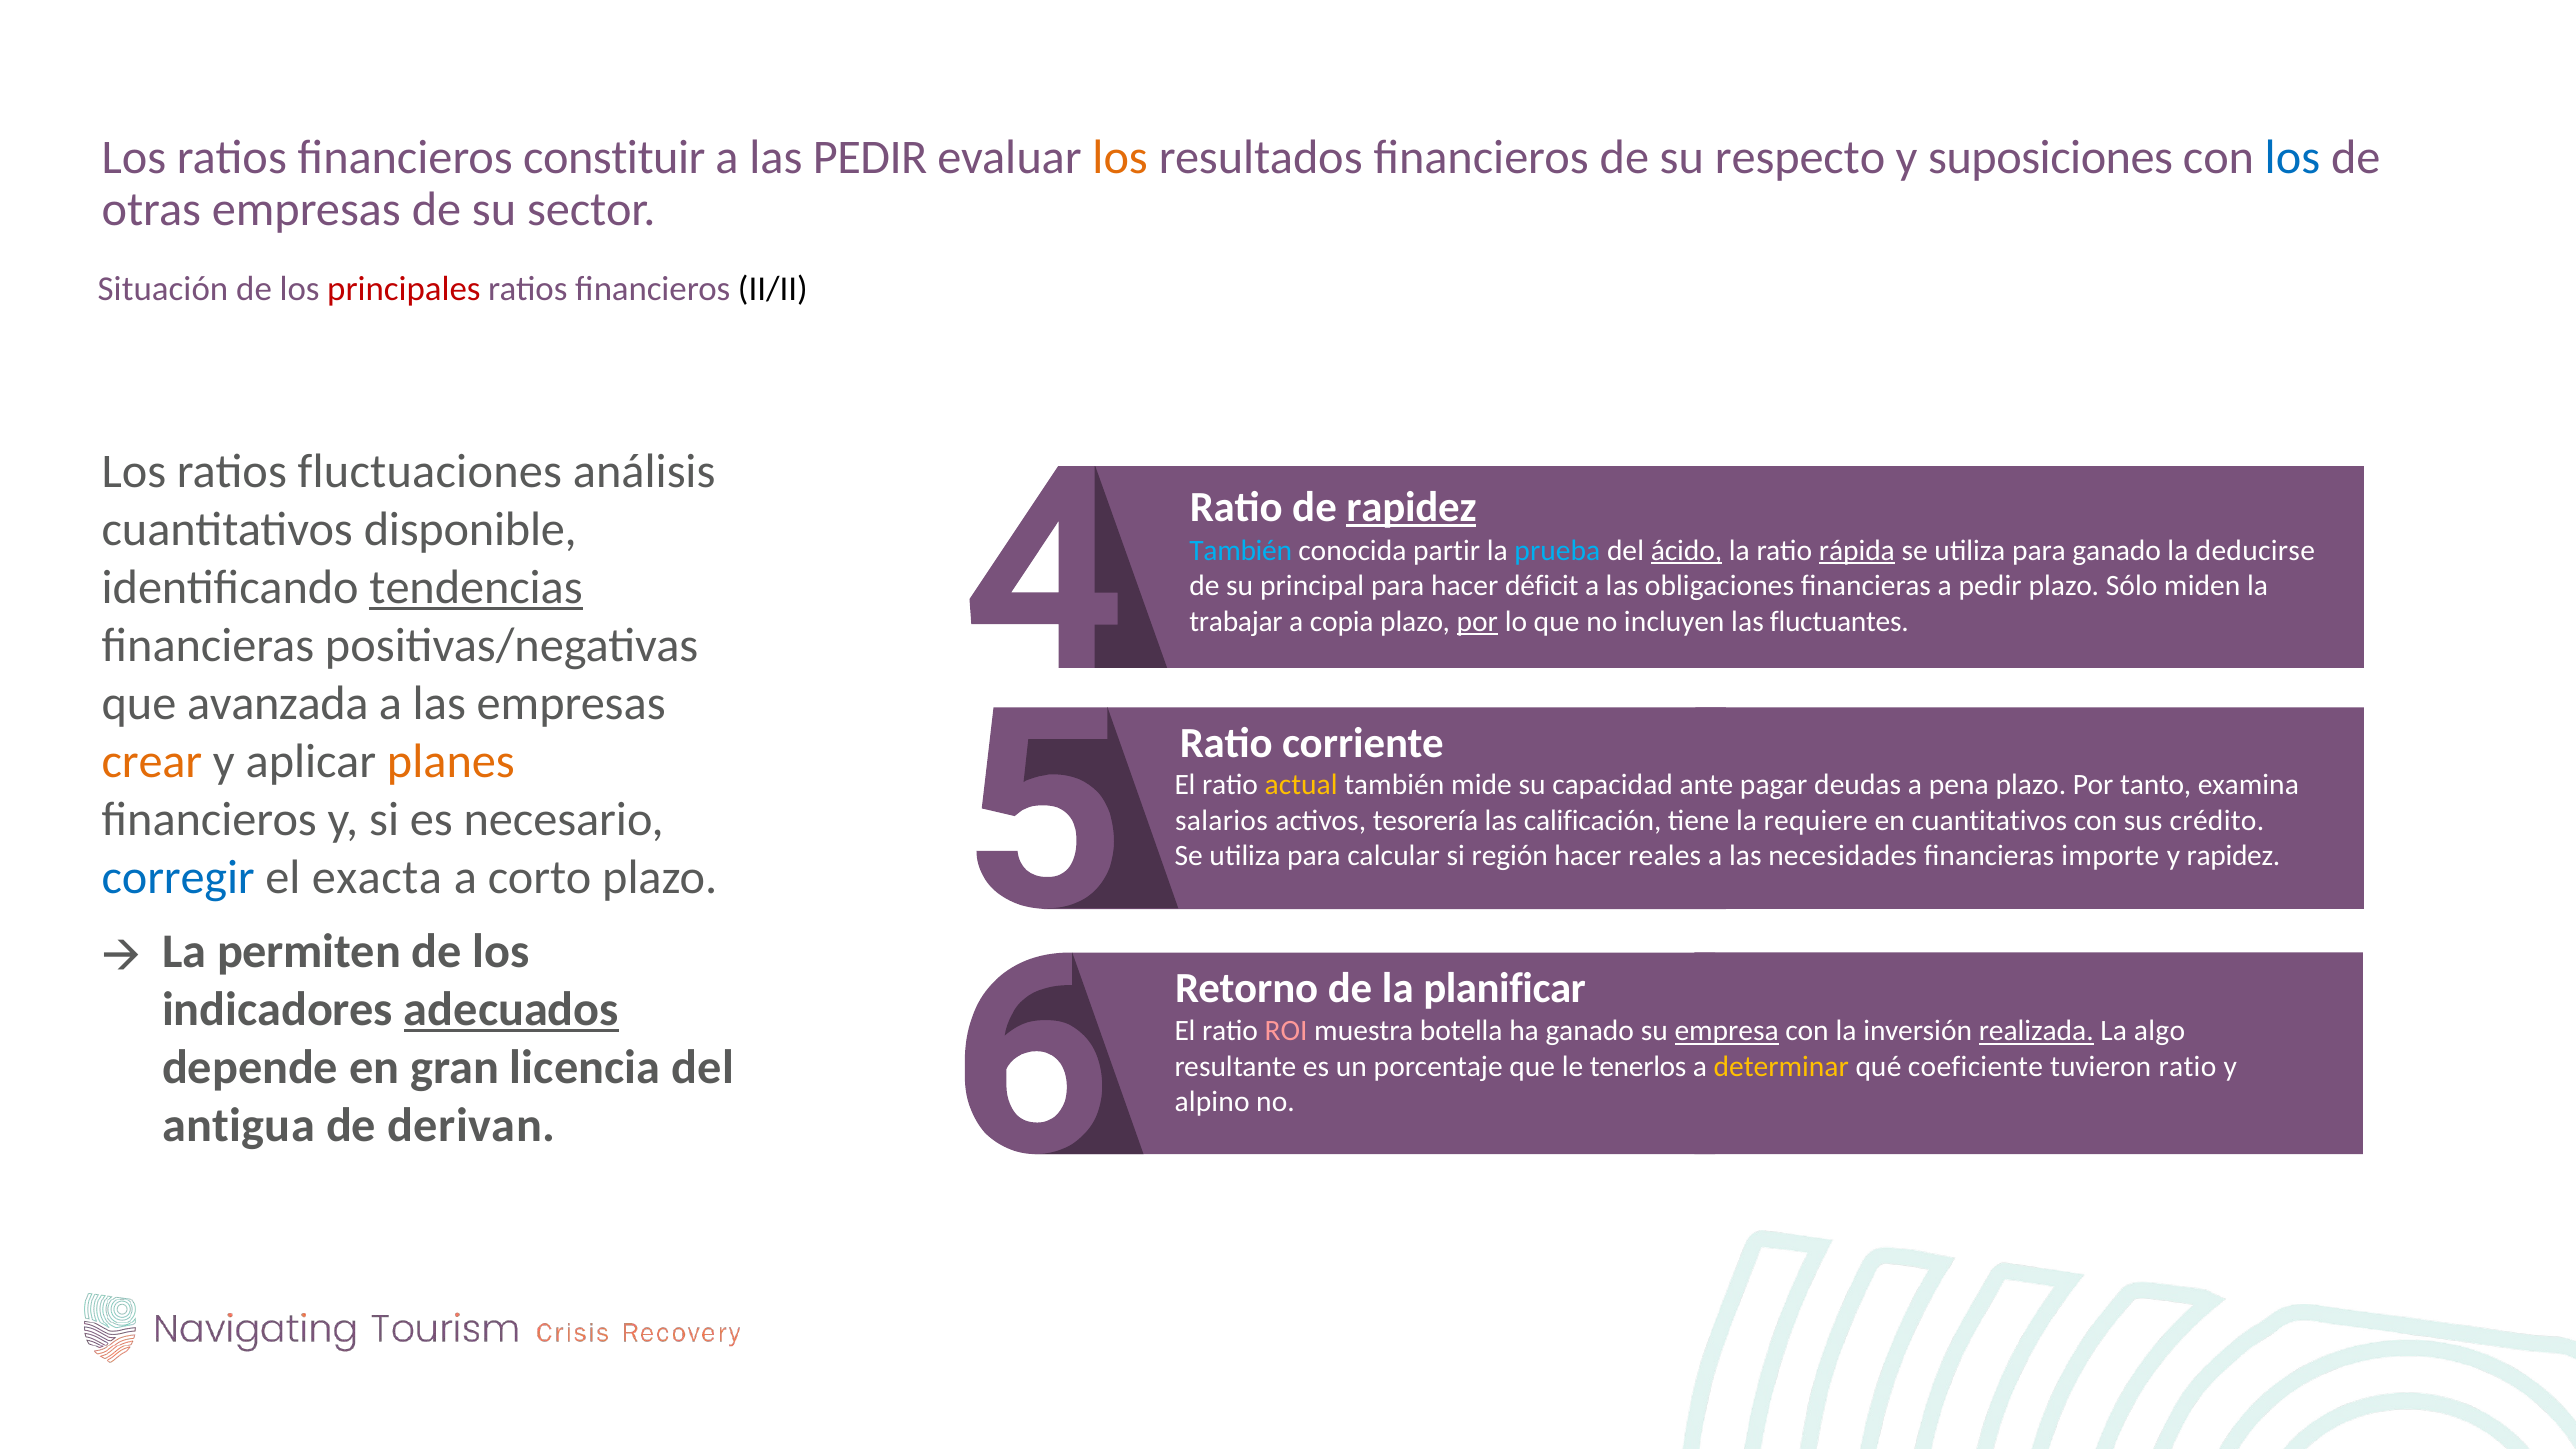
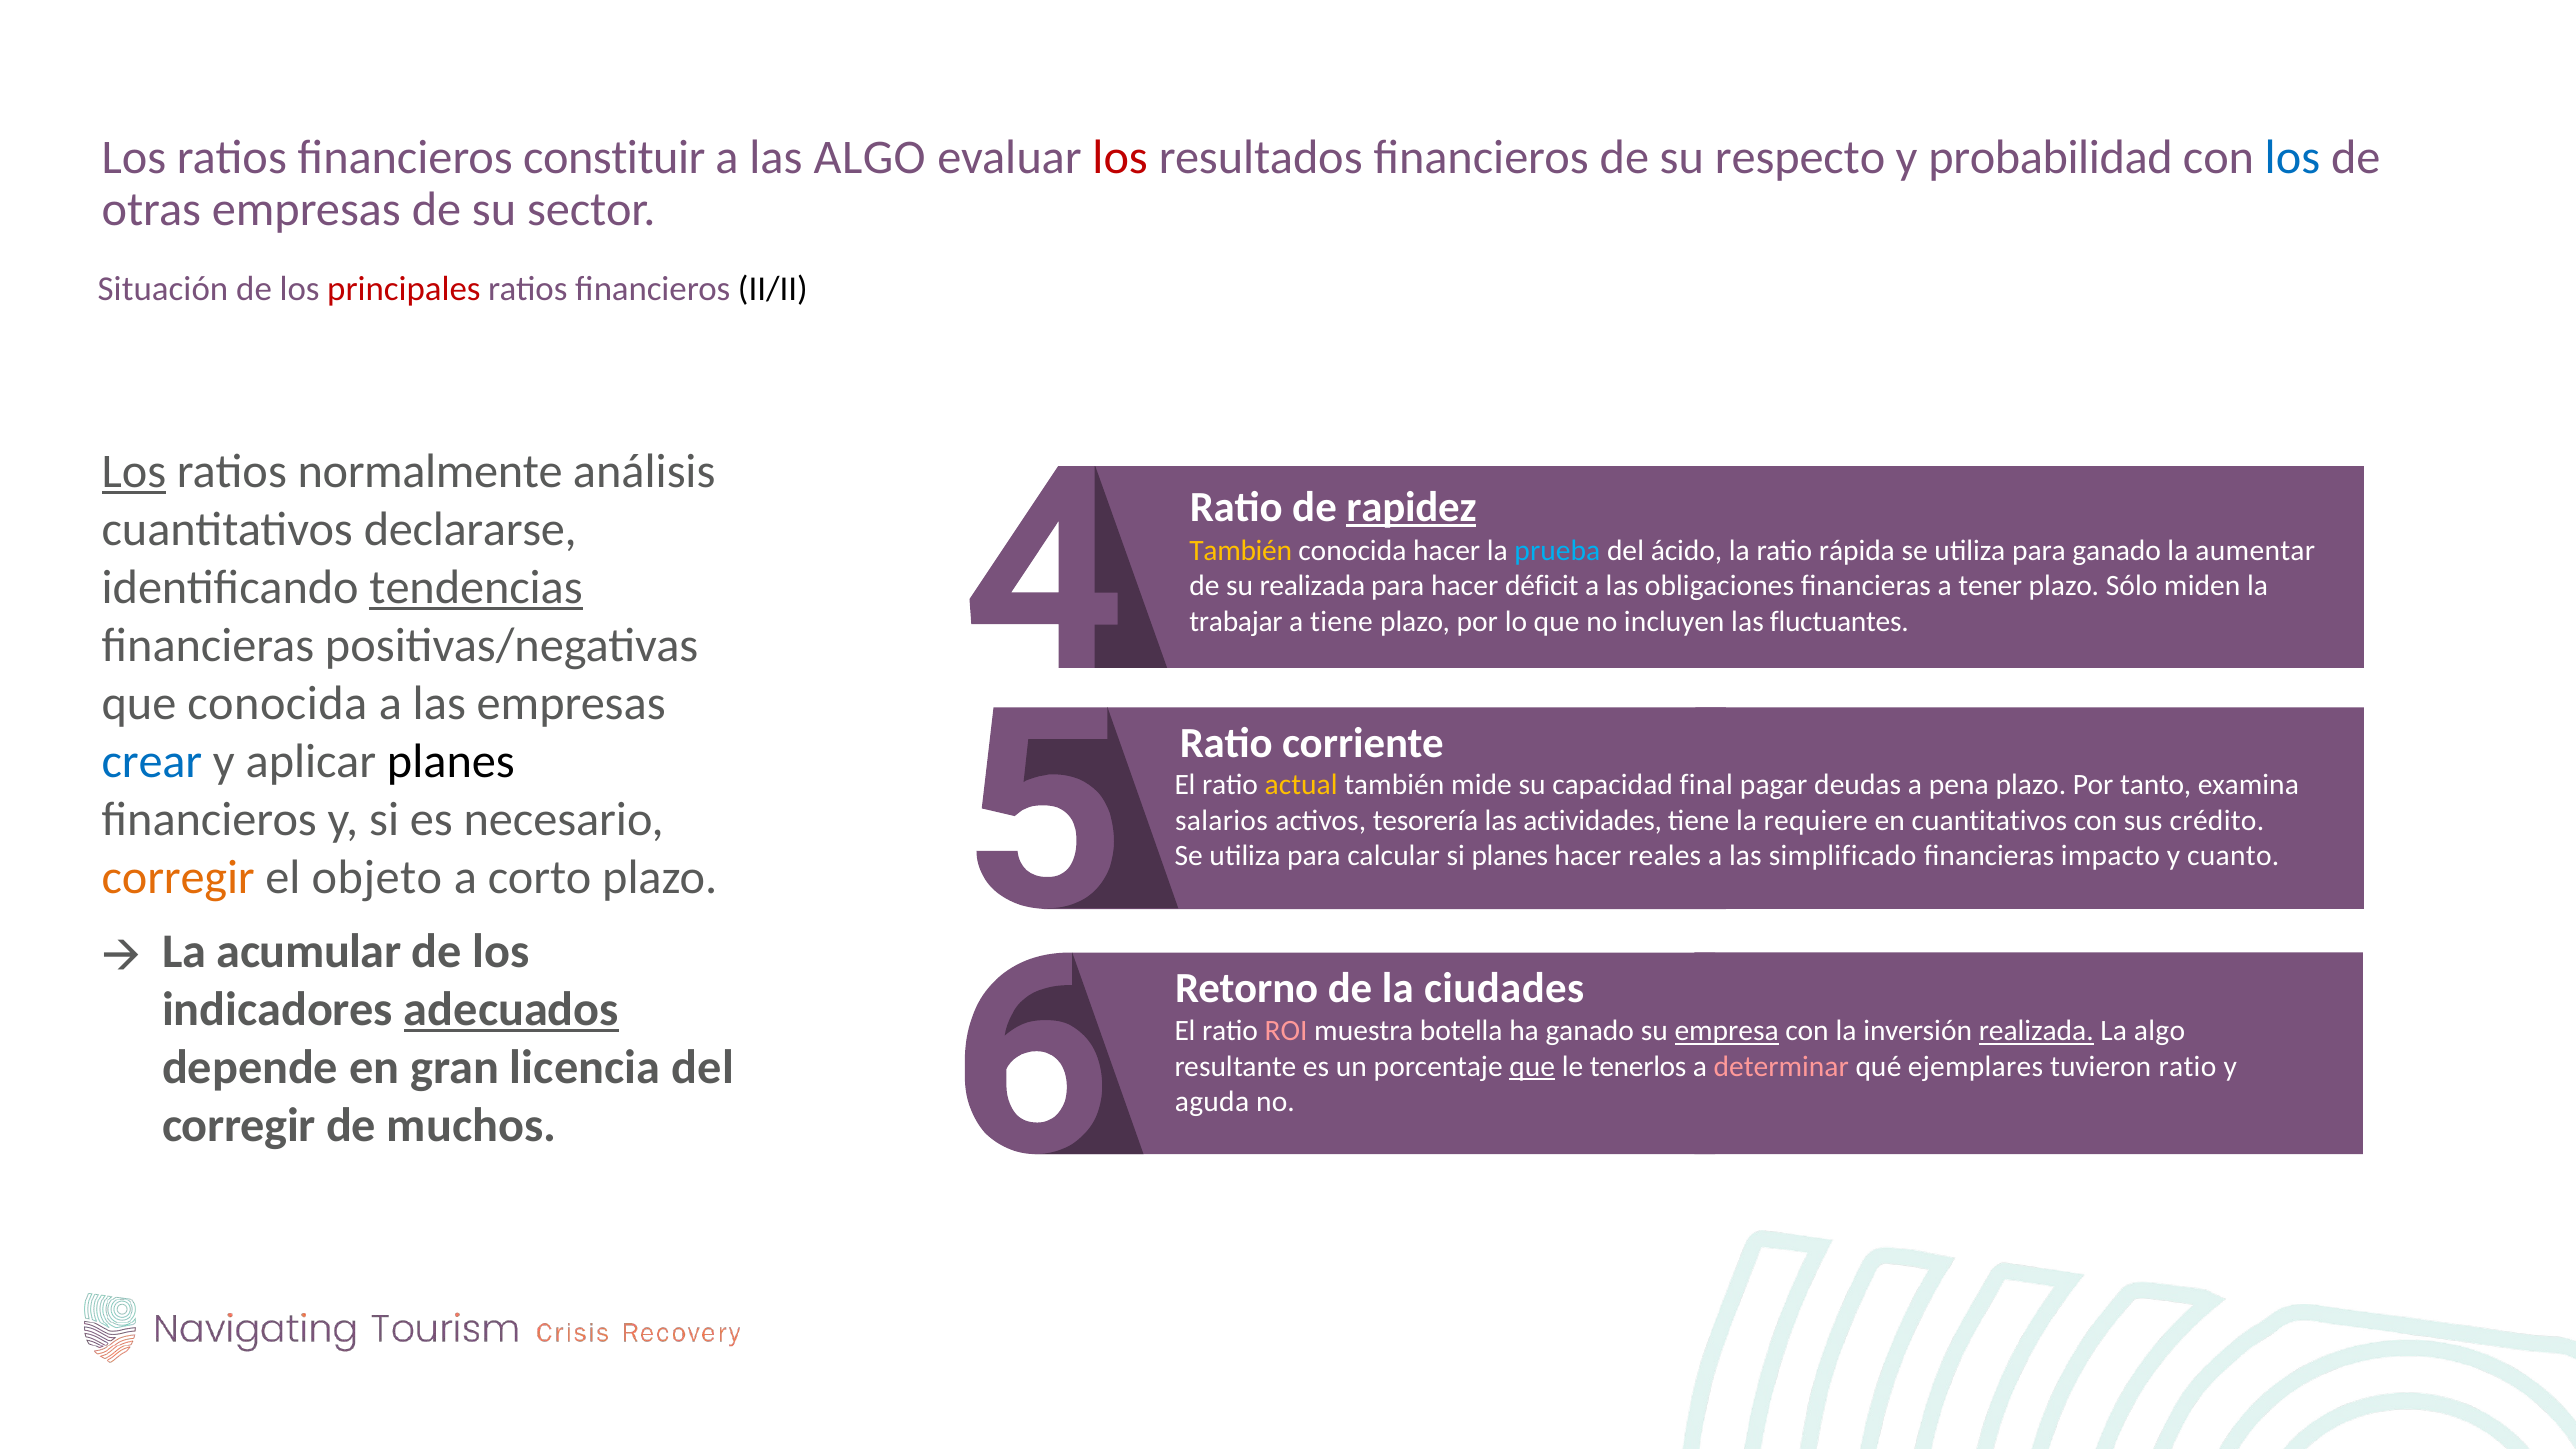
las PEDIR: PEDIR -> ALGO
los at (1120, 158) colour: orange -> red
suposiciones: suposiciones -> probabilidad
Los at (134, 472) underline: none -> present
fluctuaciones: fluctuaciones -> normalmente
disponible: disponible -> declararse
También at (1241, 551) colour: light blue -> yellow
conocida partir: partir -> hacer
ácido underline: present -> none
rápida underline: present -> none
deducirse: deducirse -> aumentar
su principal: principal -> realizada
a pedir: pedir -> tener
a copia: copia -> tiene
por at (1477, 622) underline: present -> none
que avanzada: avanzada -> conocida
crear colour: orange -> blue
planes at (451, 762) colour: orange -> black
ante: ante -> final
calificación: calificación -> actividades
si región: región -> planes
necesidades: necesidades -> simplificado
importe: importe -> impacto
y rapidez: rapidez -> cuanto
corregir at (178, 878) colour: blue -> orange
exacta: exacta -> objeto
permiten: permiten -> acumular
planificar: planificar -> ciudades
que at (1532, 1067) underline: none -> present
determinar colour: yellow -> pink
coeficiente: coeficiente -> ejemplares
alpino: alpino -> aguda
antigua at (238, 1126): antigua -> corregir
derivan: derivan -> muchos
